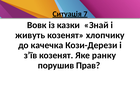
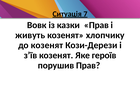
казки Знай: Знай -> Прав
до качечка: качечка -> козенят
ранку: ранку -> героїв
